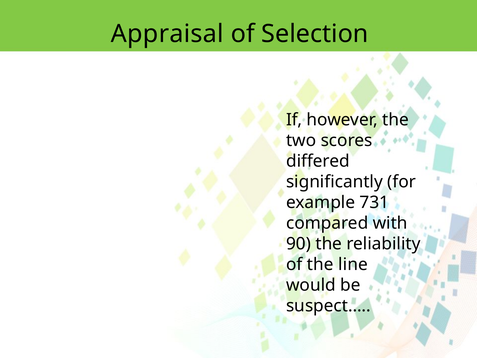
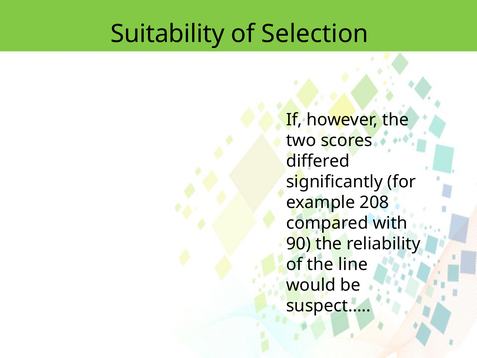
Appraisal: Appraisal -> Suitability
731: 731 -> 208
